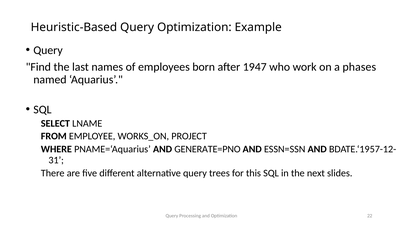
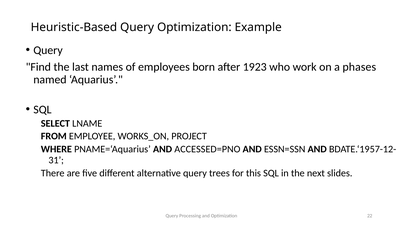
1947: 1947 -> 1923
GENERATE=PNO: GENERATE=PNO -> ACCESSED=PNO
